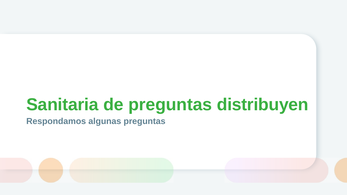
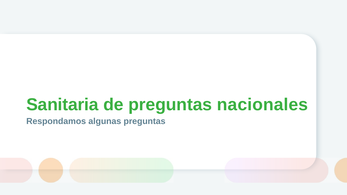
distribuyen: distribuyen -> nacionales
